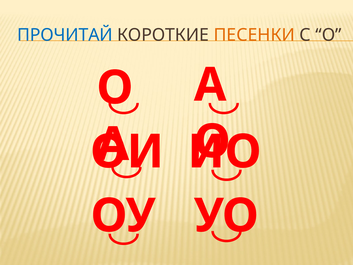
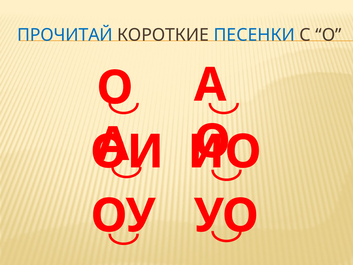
ПЕСЕНКИ colour: orange -> blue
